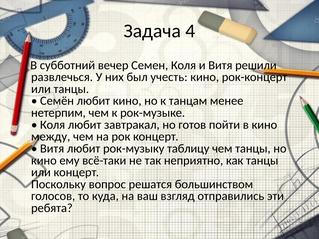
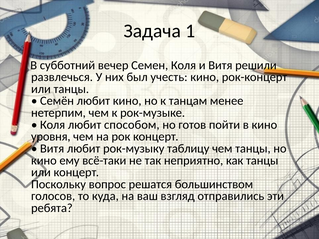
4: 4 -> 1
завтракал: завтракал -> способом
между: между -> уровня
